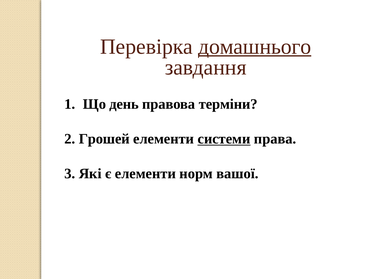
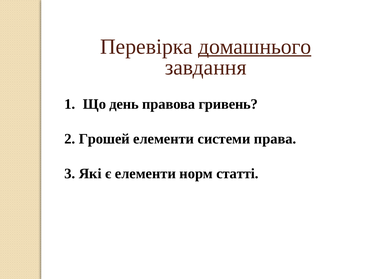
терміни: терміни -> гривень
системи underline: present -> none
вашої: вашої -> статті
